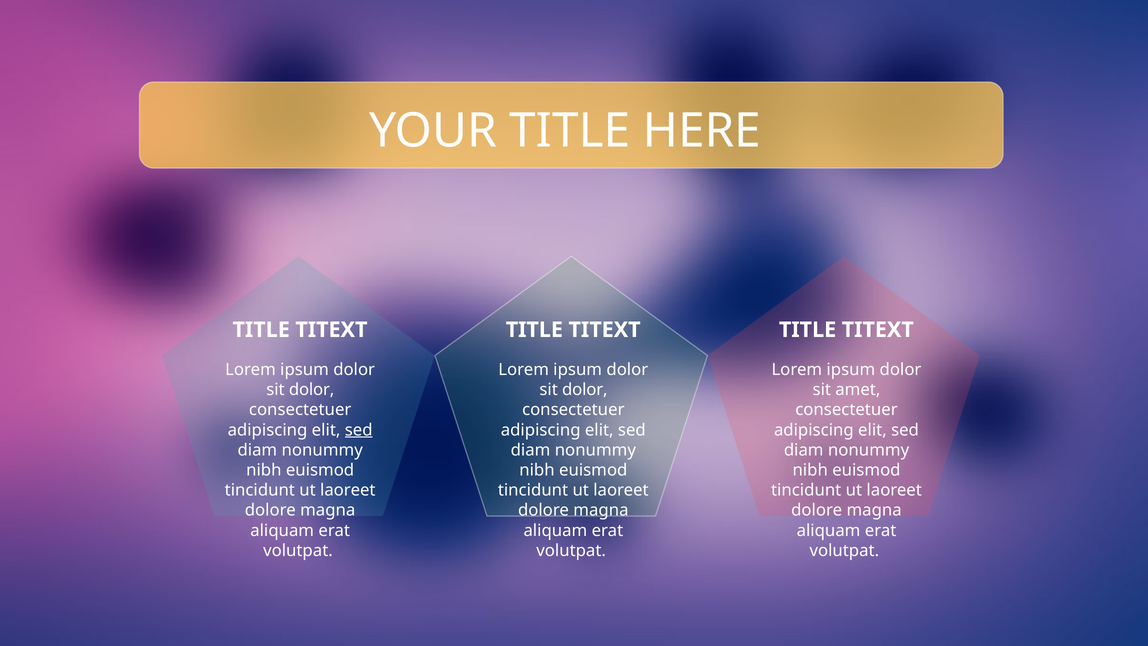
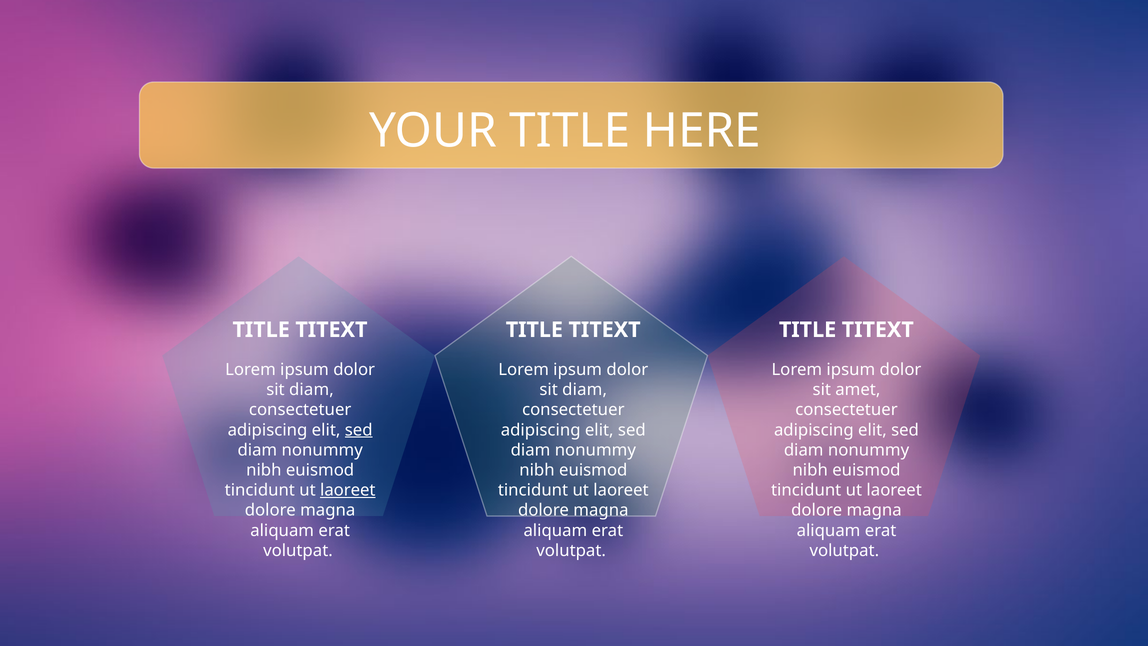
dolor at (312, 390): dolor -> diam
dolor at (585, 390): dolor -> diam
laoreet at (348, 490) underline: none -> present
